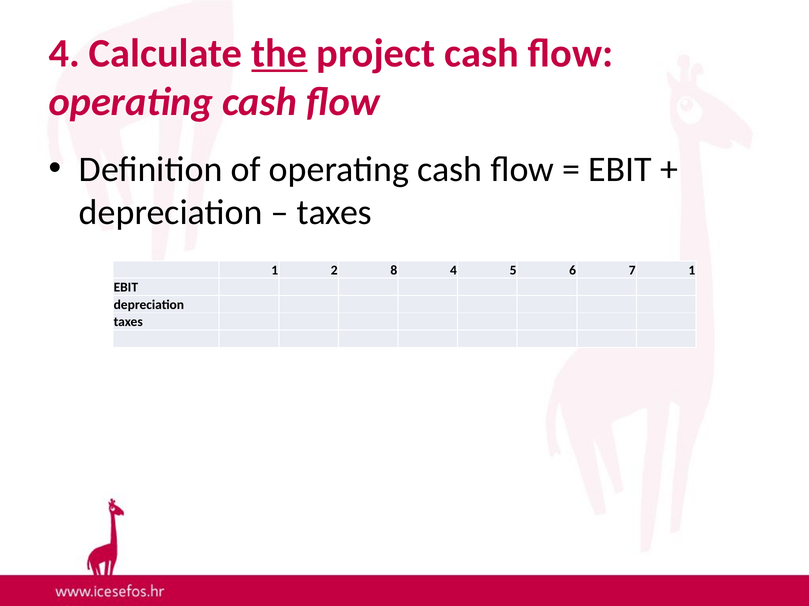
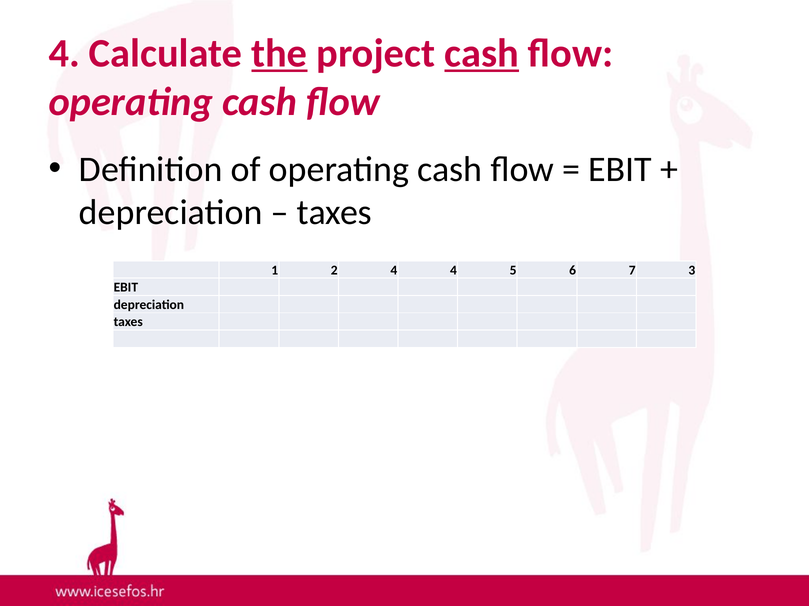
cash at (482, 53) underline: none -> present
2 8: 8 -> 4
7 1: 1 -> 3
